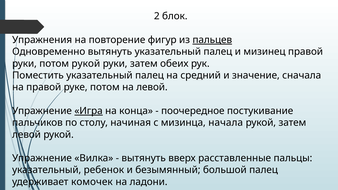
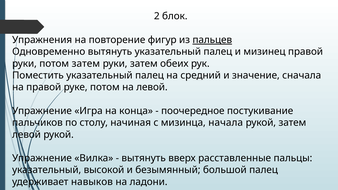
потом рукой: рукой -> затем
Игра underline: present -> none
ребенок: ребенок -> высокой
комочек: комочек -> навыков
